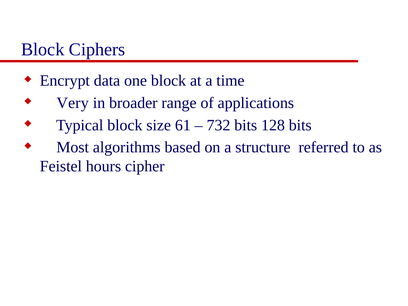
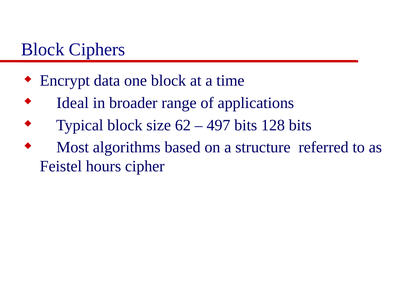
Very: Very -> Ideal
61: 61 -> 62
732: 732 -> 497
